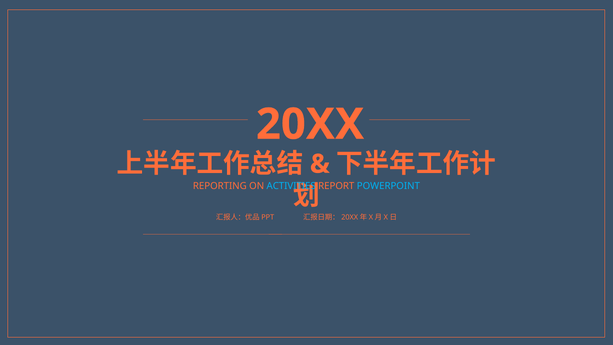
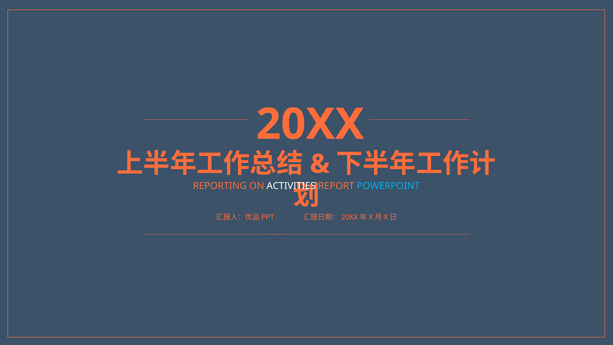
ACTIVITIES colour: light blue -> white
